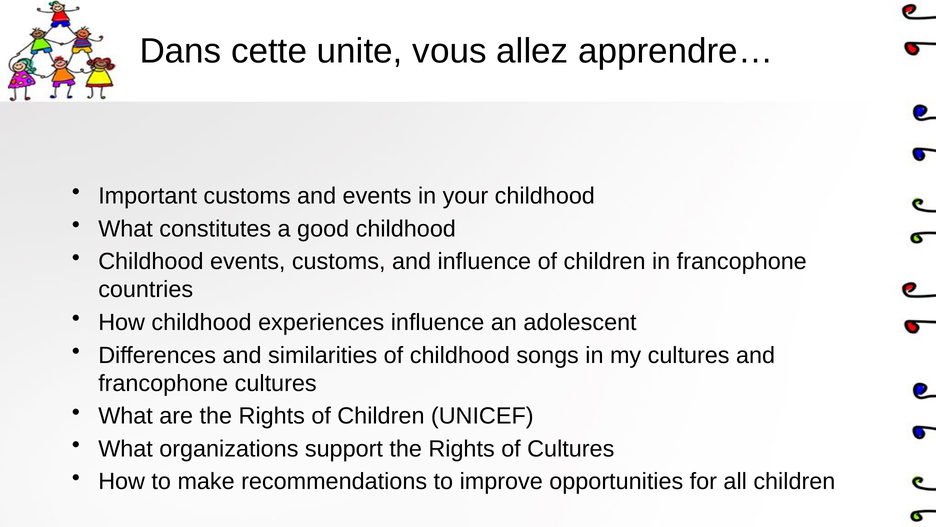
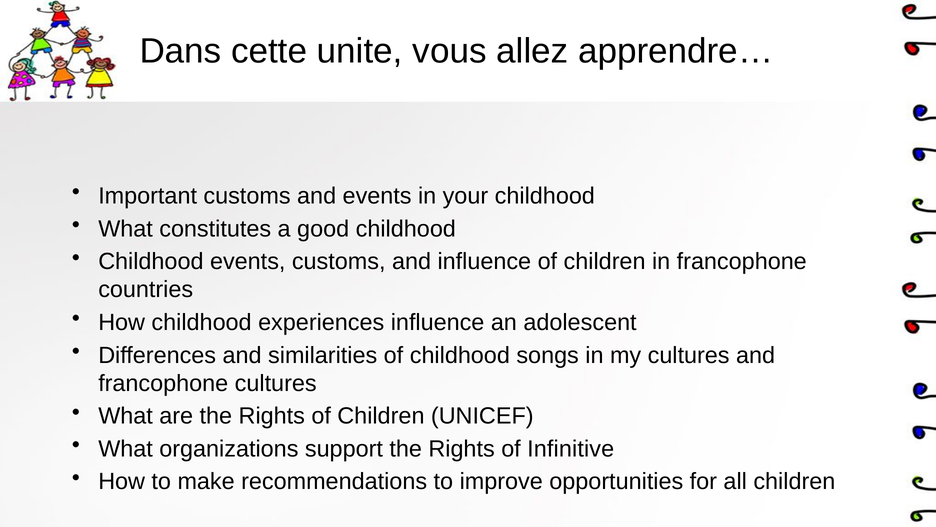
of Cultures: Cultures -> Infinitive
